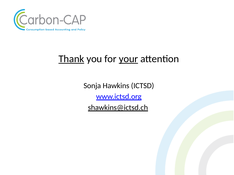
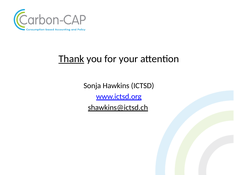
your underline: present -> none
